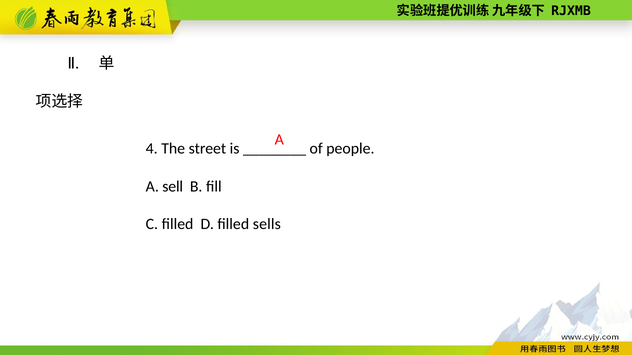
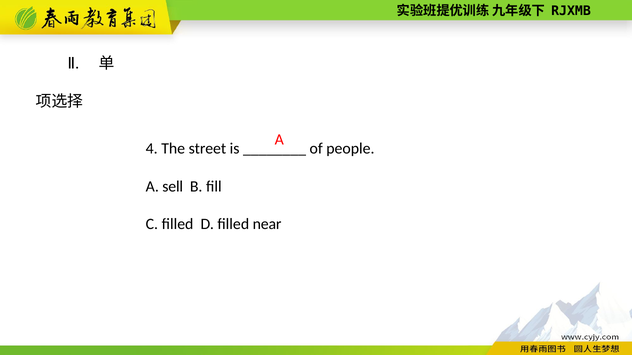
sells: sells -> near
